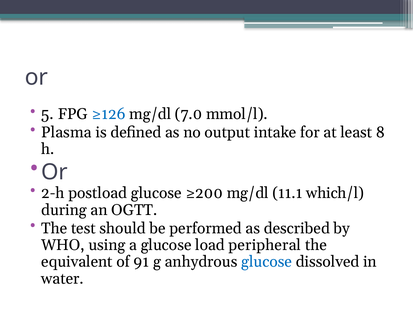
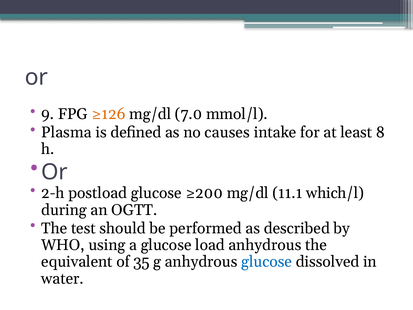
5: 5 -> 9
≥126 colour: blue -> orange
output: output -> causes
load peripheral: peripheral -> anhydrous
91: 91 -> 35
